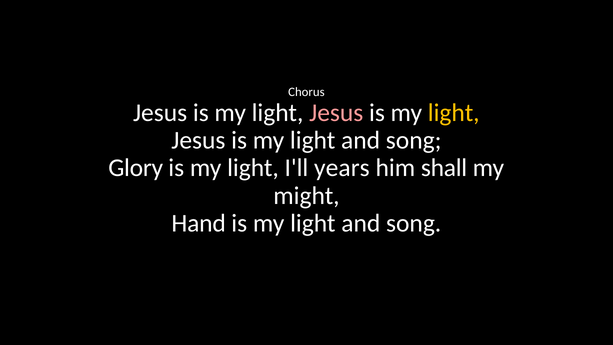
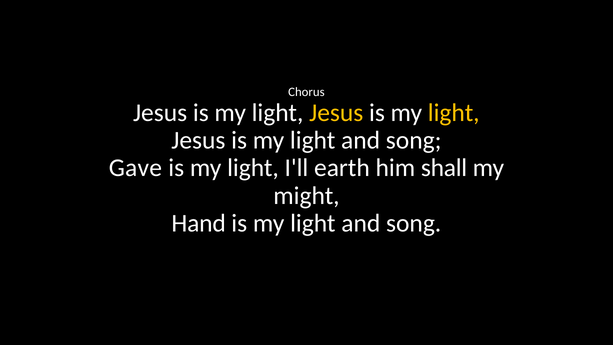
Jesus at (336, 113) colour: pink -> yellow
Glory: Glory -> Gave
years: years -> earth
